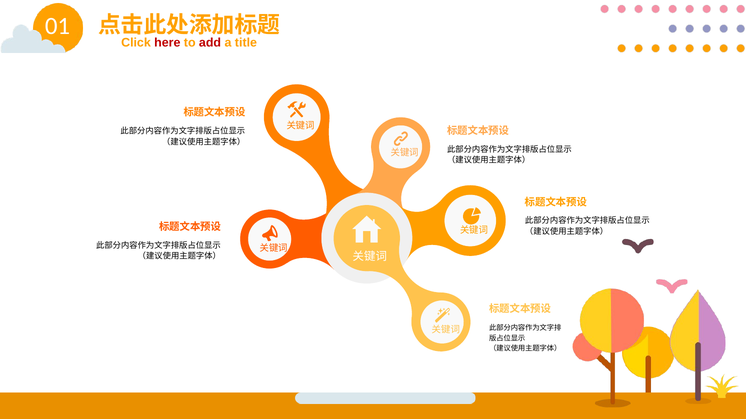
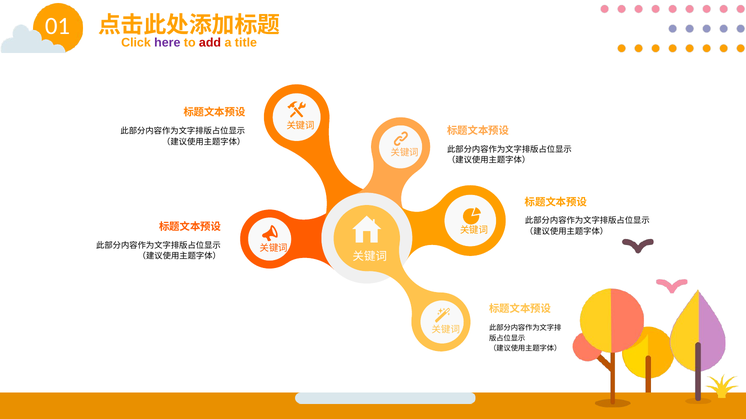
here colour: red -> purple
